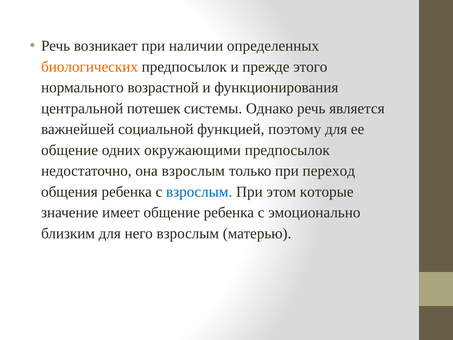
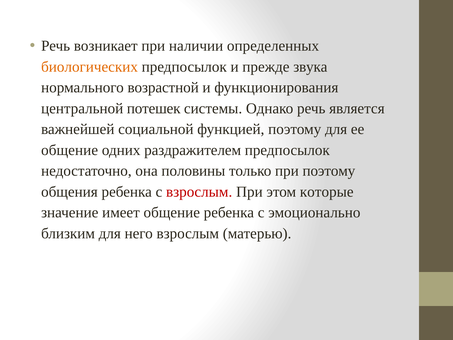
этого: этого -> звука
окружающими: окружающими -> раздражителем
она взрослым: взрослым -> половины
при переход: переход -> поэтому
взрослым at (199, 192) colour: blue -> red
